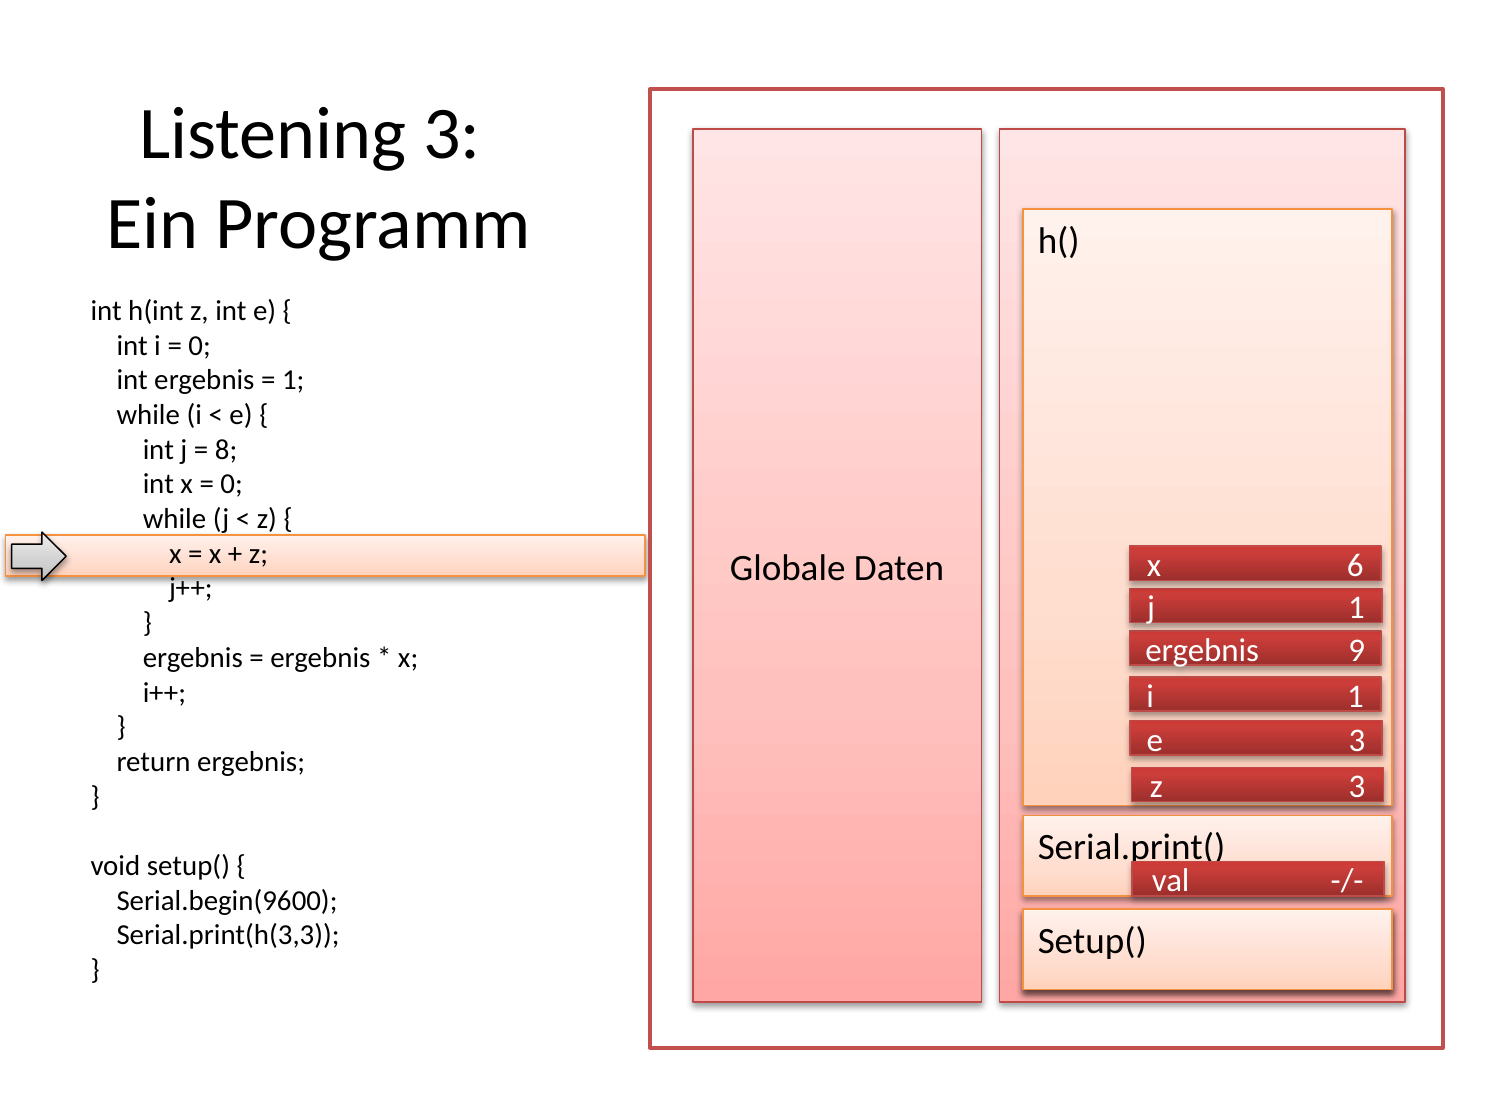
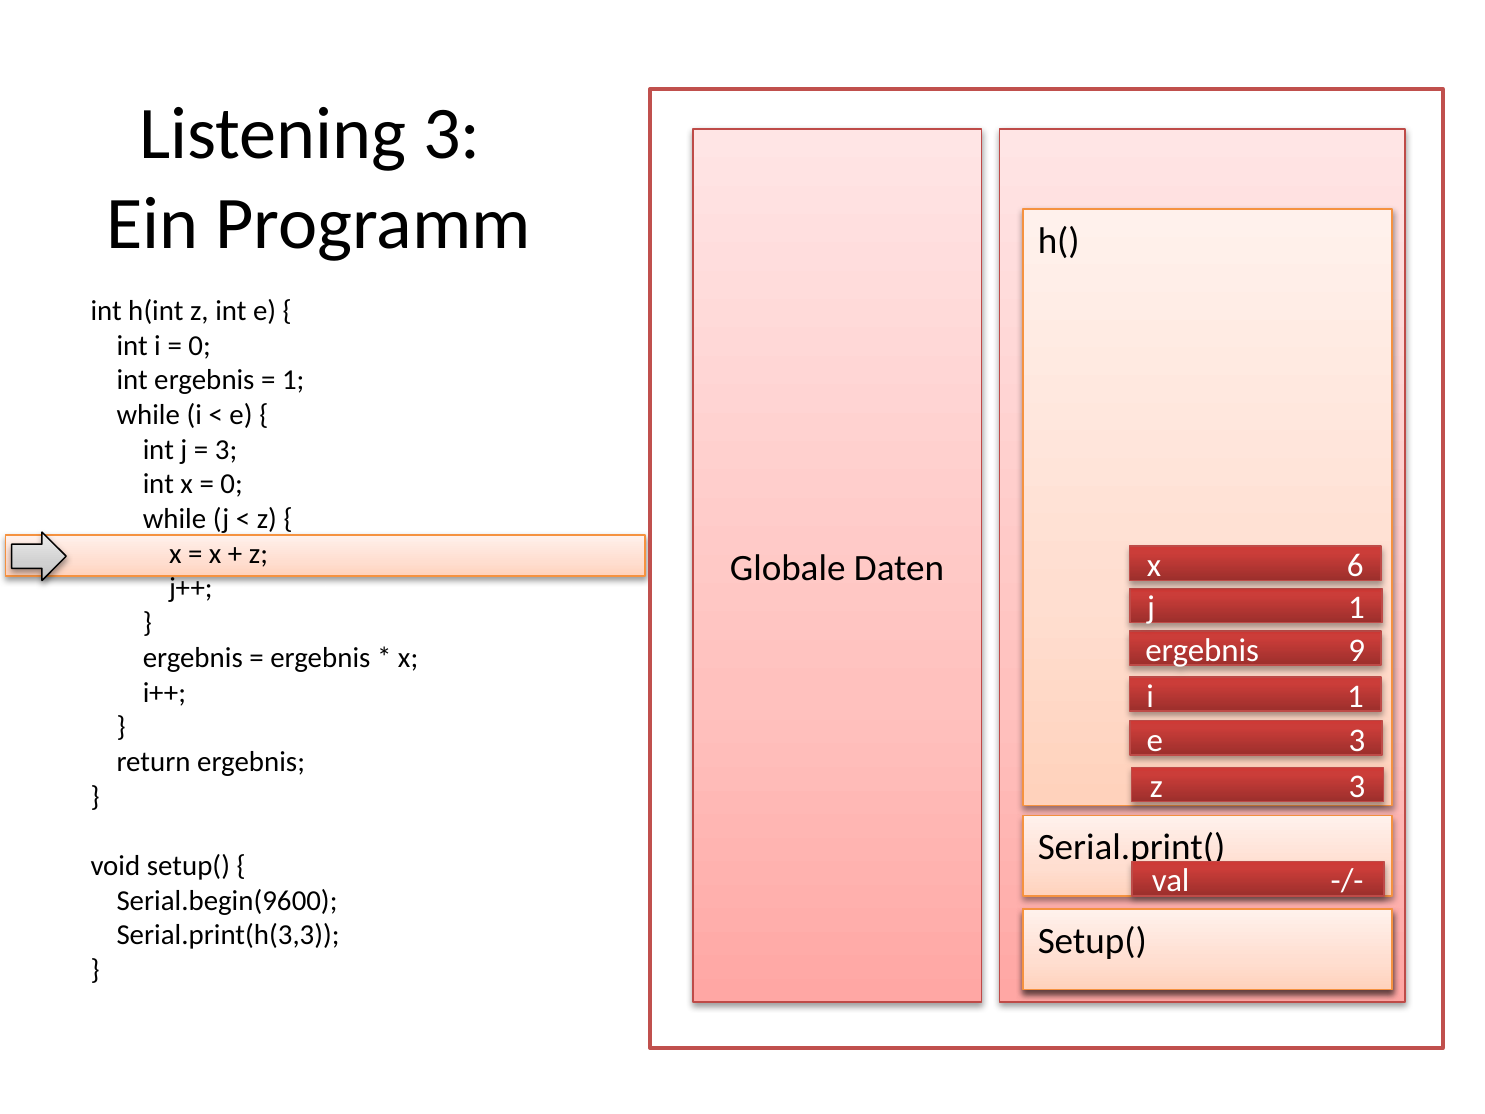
8 at (226, 450): 8 -> 3
